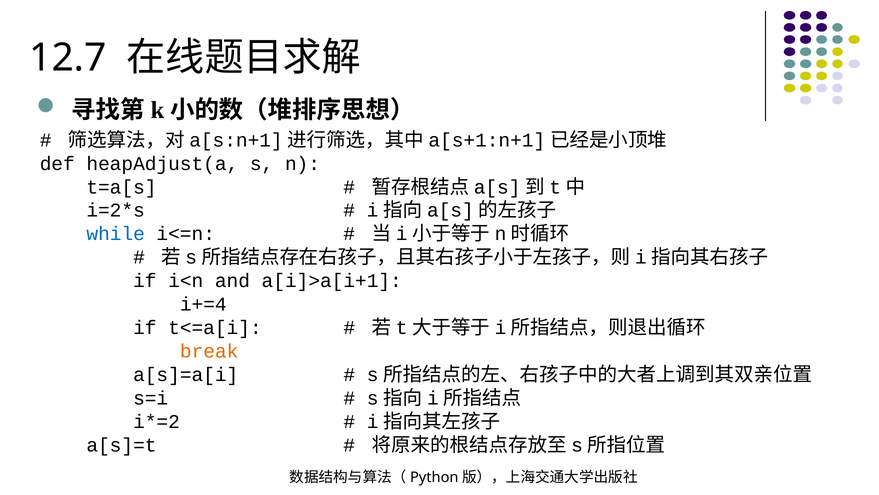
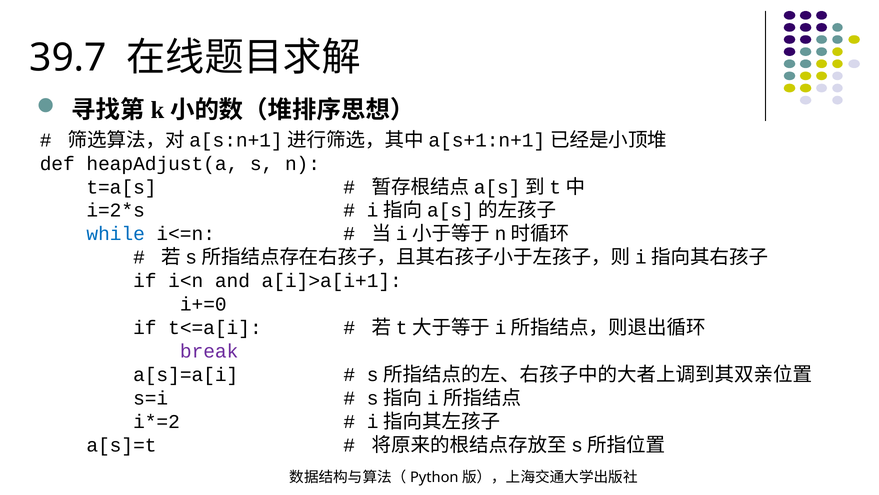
12.7: 12.7 -> 39.7
i+=4: i+=4 -> i+=0
break colour: orange -> purple
